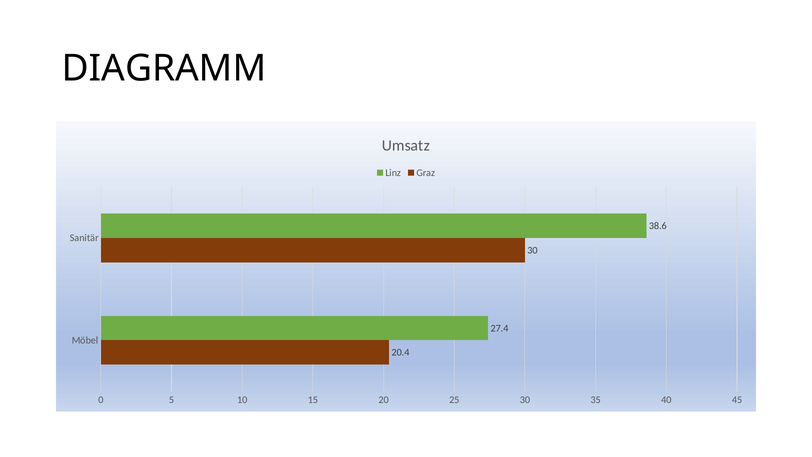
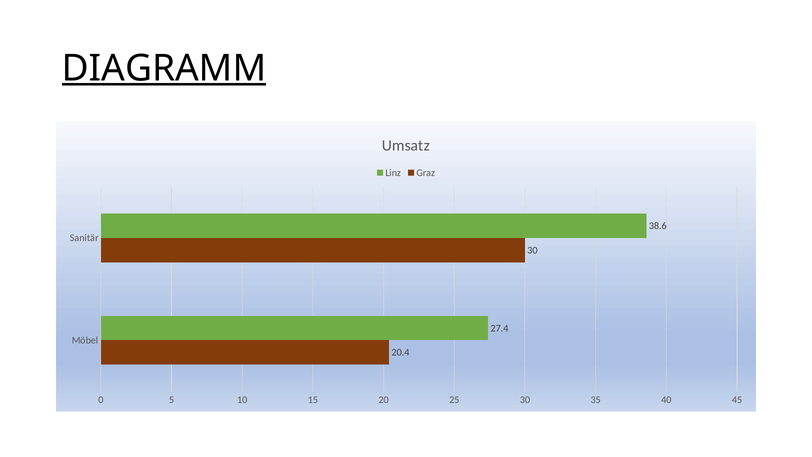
DIAGRAMM underline: none -> present
